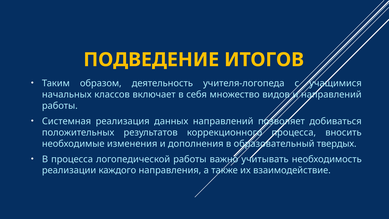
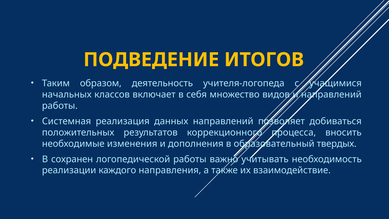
В процесса: процесса -> сохранен
